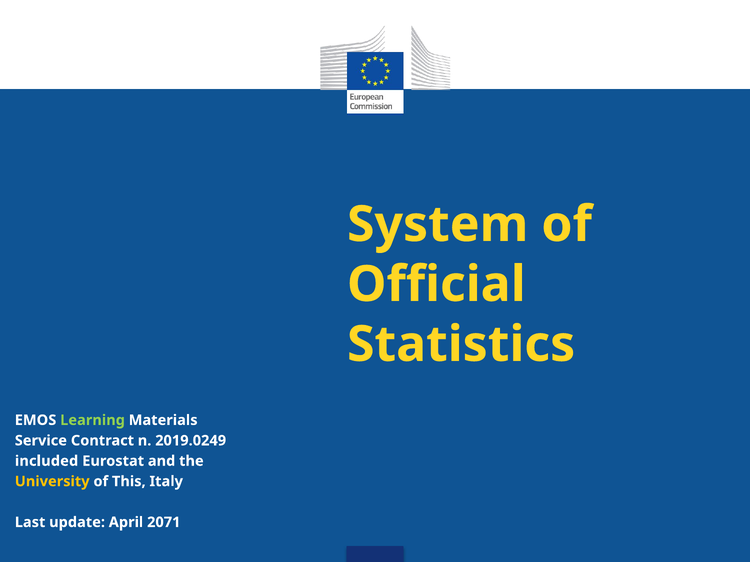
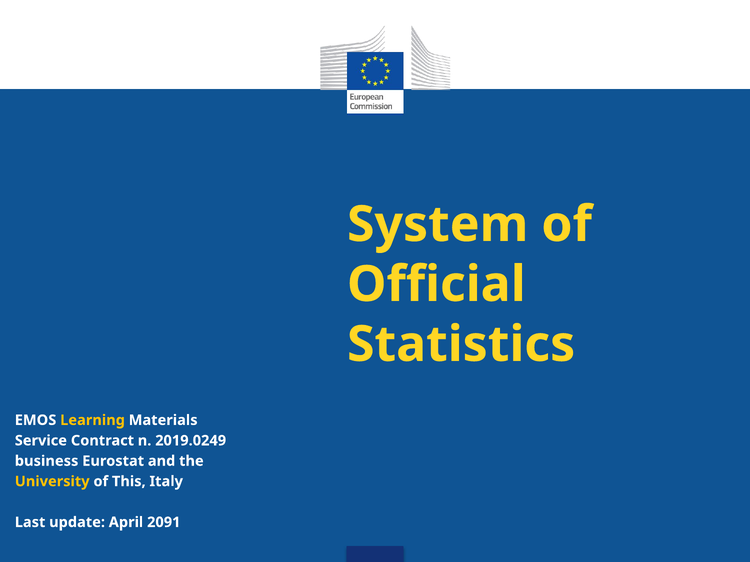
Learning colour: light green -> yellow
included: included -> business
2071: 2071 -> 2091
